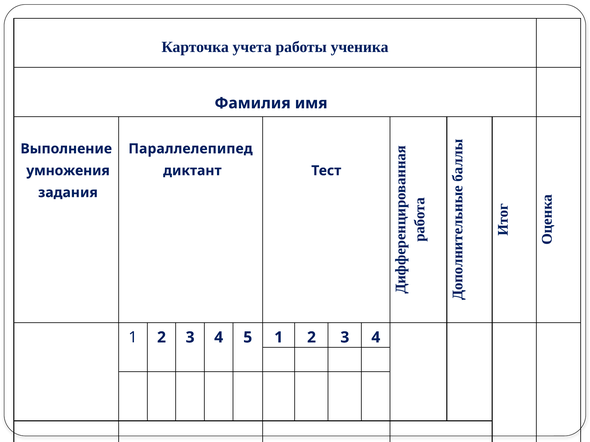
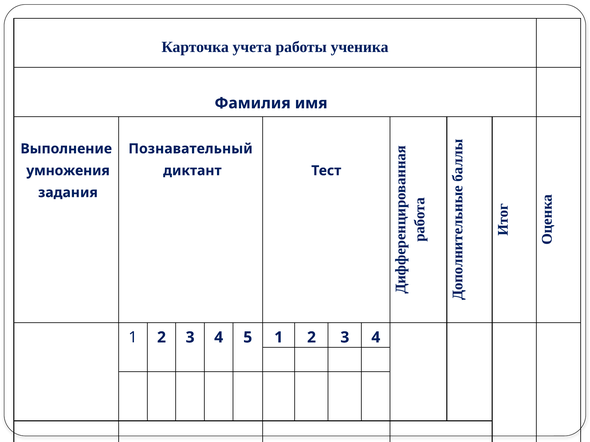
Параллелепипед: Параллелепипед -> Познавательный
